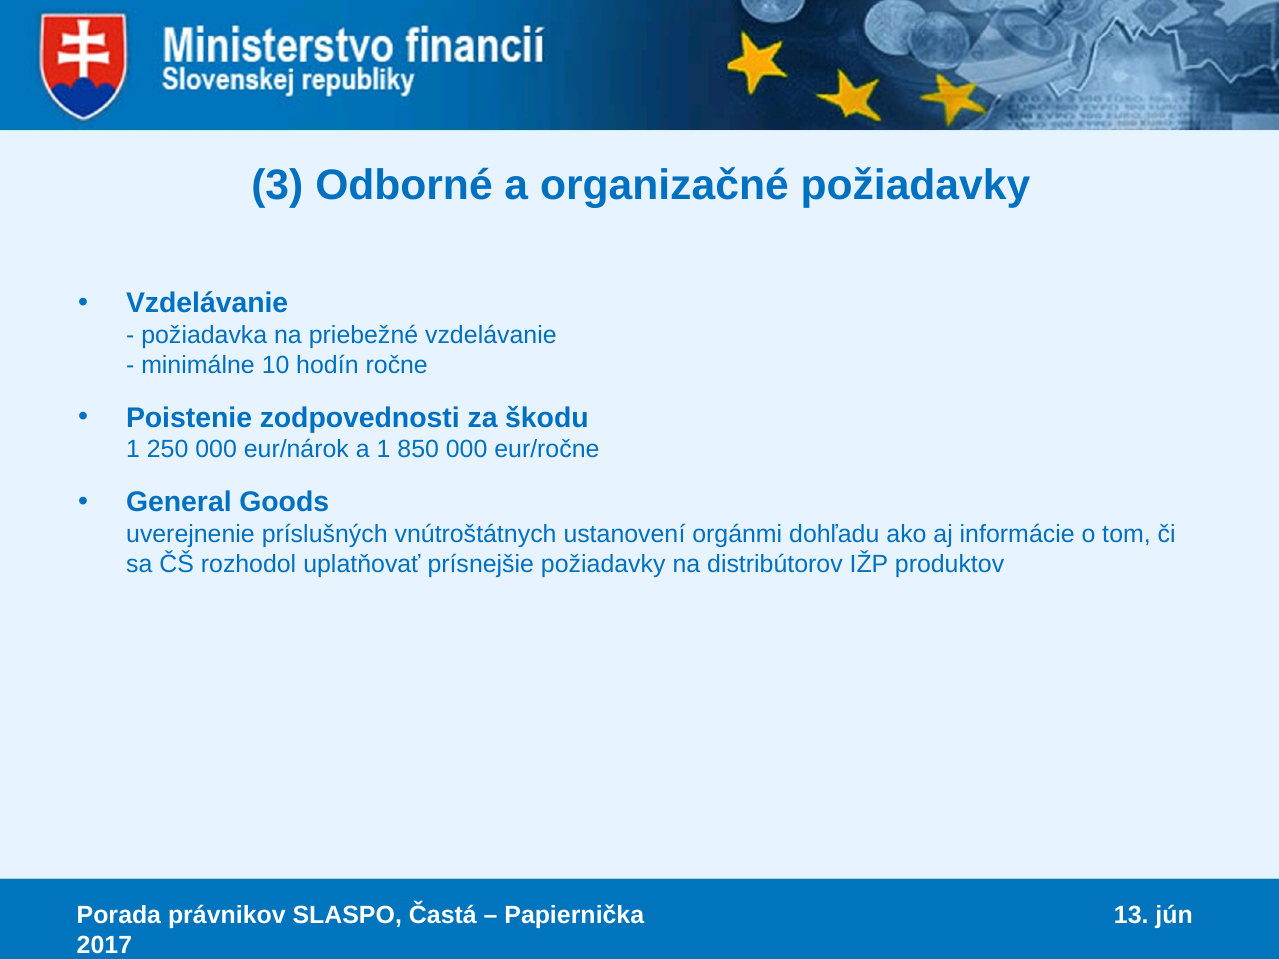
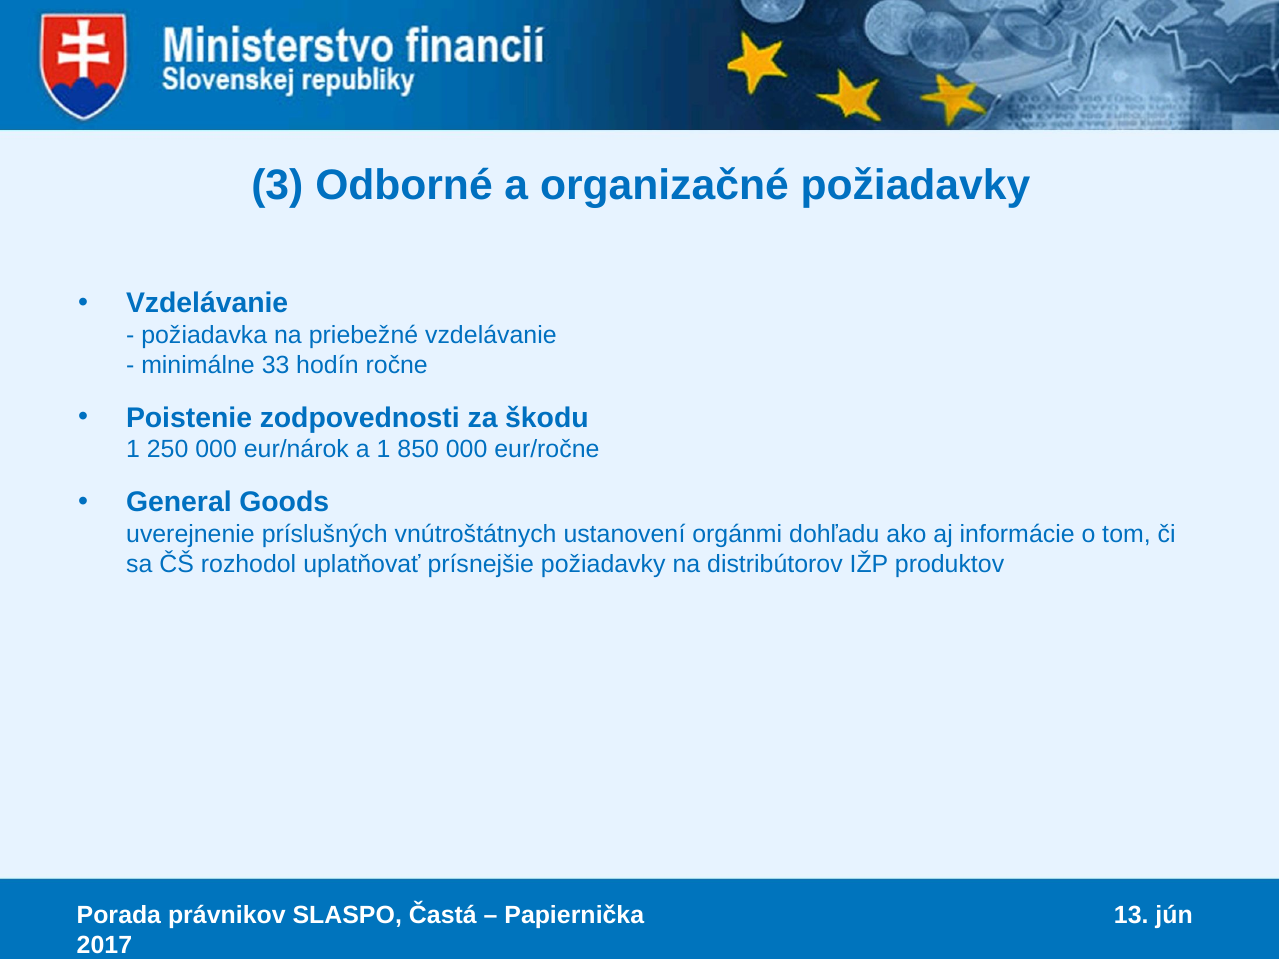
10: 10 -> 33
